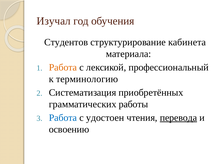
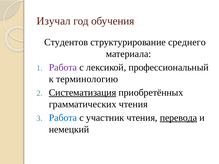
кабинета: кабинета -> среднего
Работа at (63, 67) colour: orange -> purple
Систематизация underline: none -> present
грамматических работы: работы -> чтения
удостоен: удостоен -> участник
освоению: освоению -> немецкий
